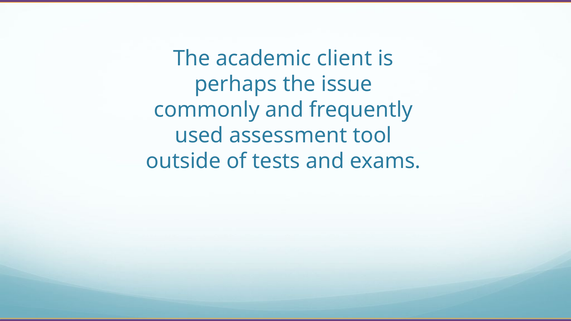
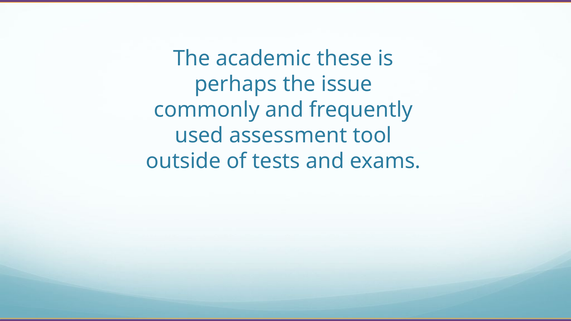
client: client -> these
